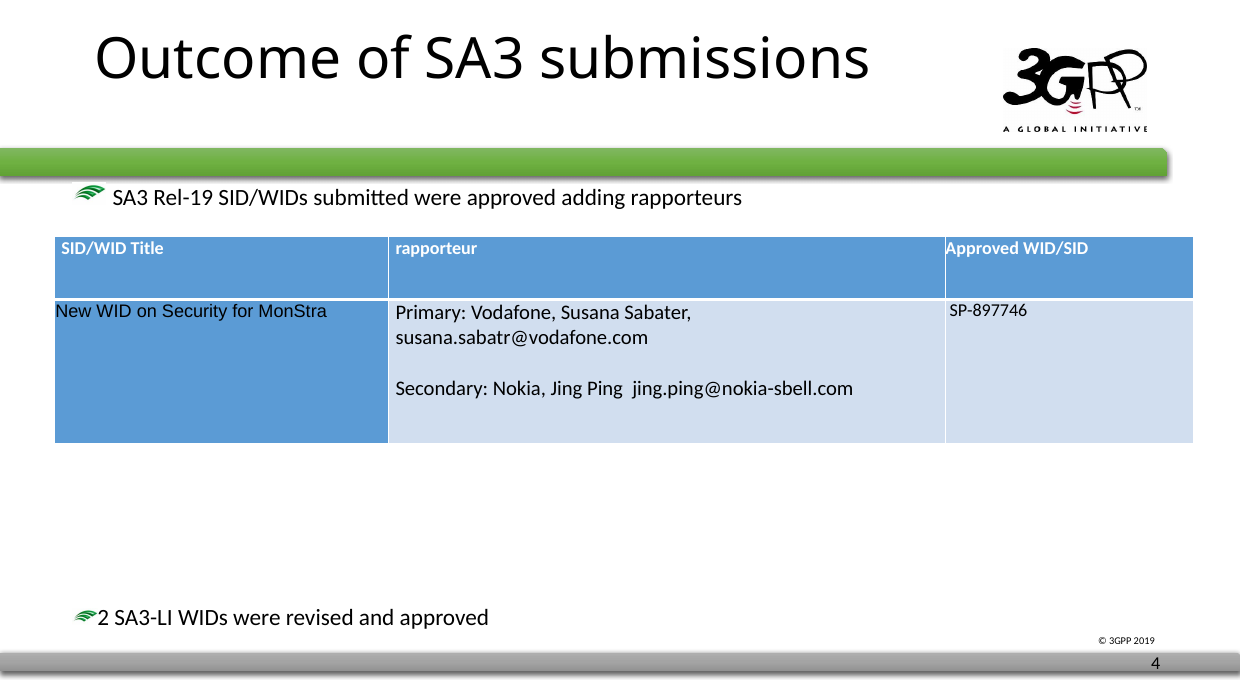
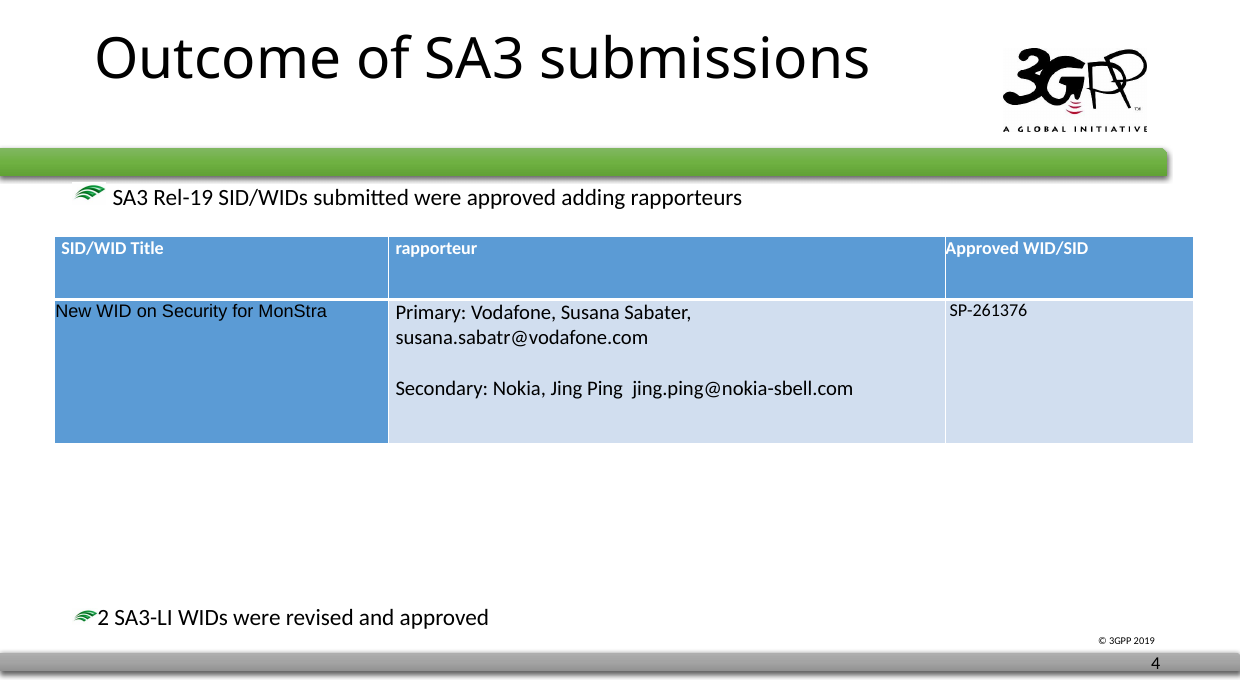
SP-897746: SP-897746 -> SP-261376
